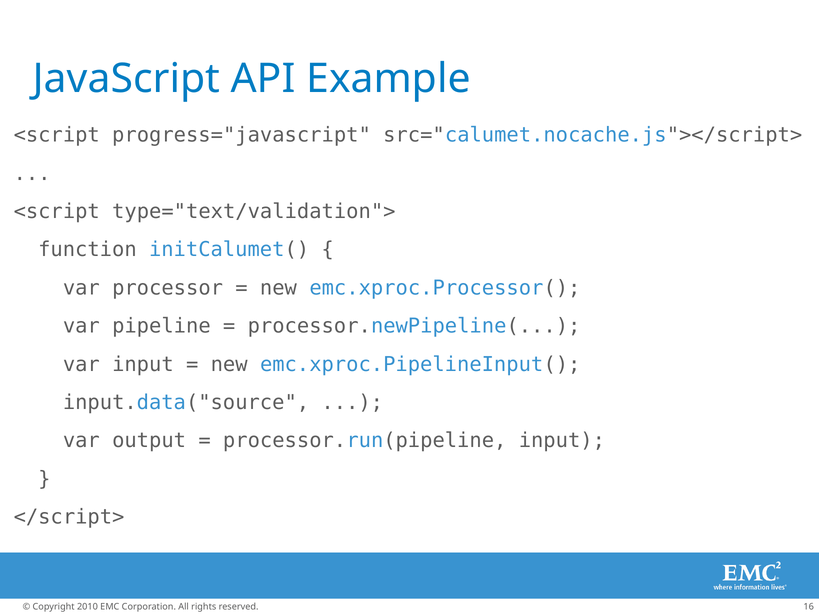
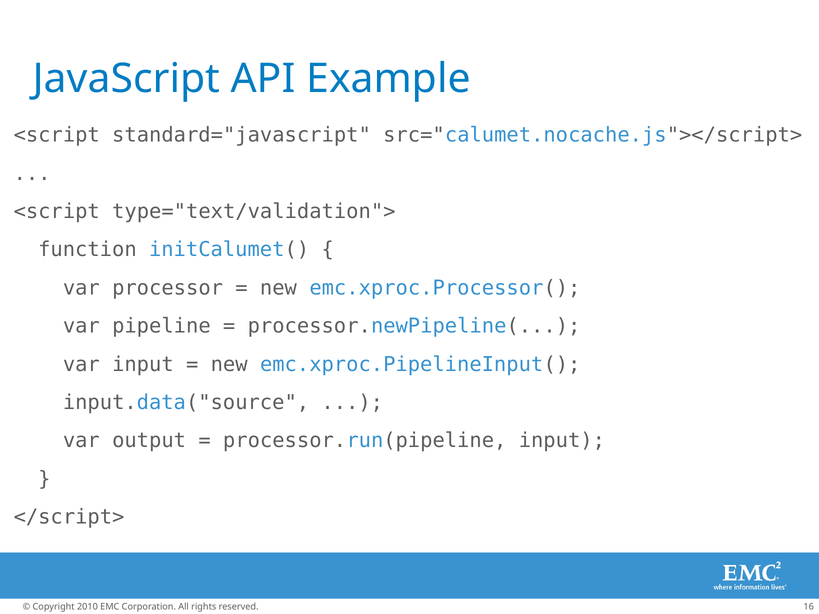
progress="javascript: progress="javascript -> standard="javascript
